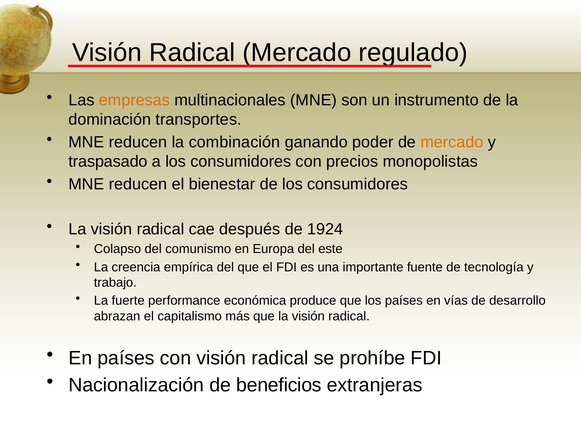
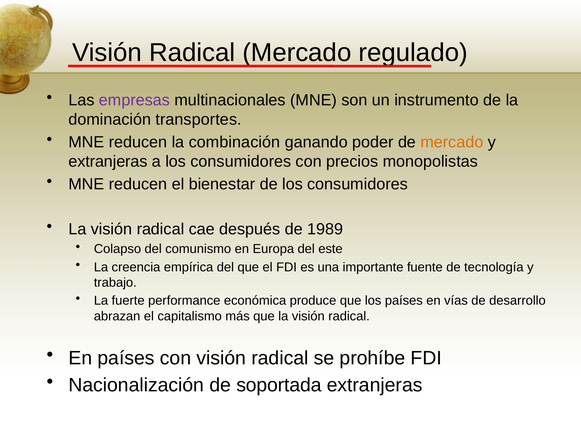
empresas colour: orange -> purple
traspasado at (108, 161): traspasado -> extranjeras
1924: 1924 -> 1989
beneficios: beneficios -> soportada
